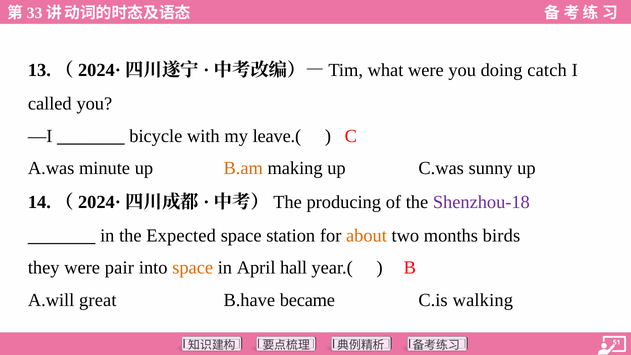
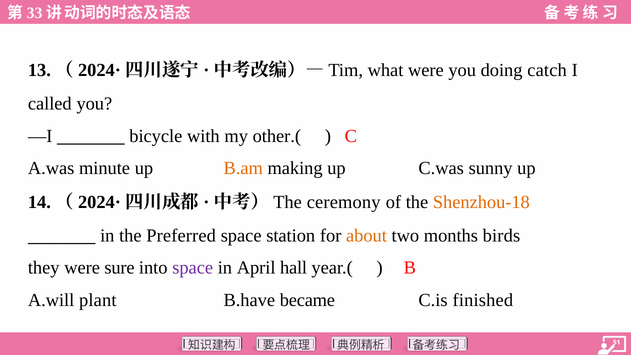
leave.(: leave.( -> other.(
producing: producing -> ceremony
Shenzhou-18 colour: purple -> orange
Expected: Expected -> Preferred
pair: pair -> sure
space at (193, 268) colour: orange -> purple
great: great -> plant
walking: walking -> finished
